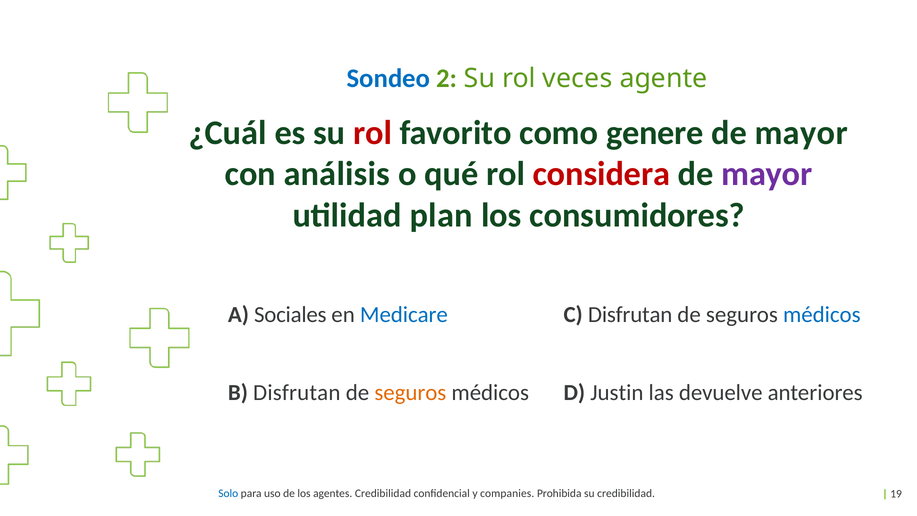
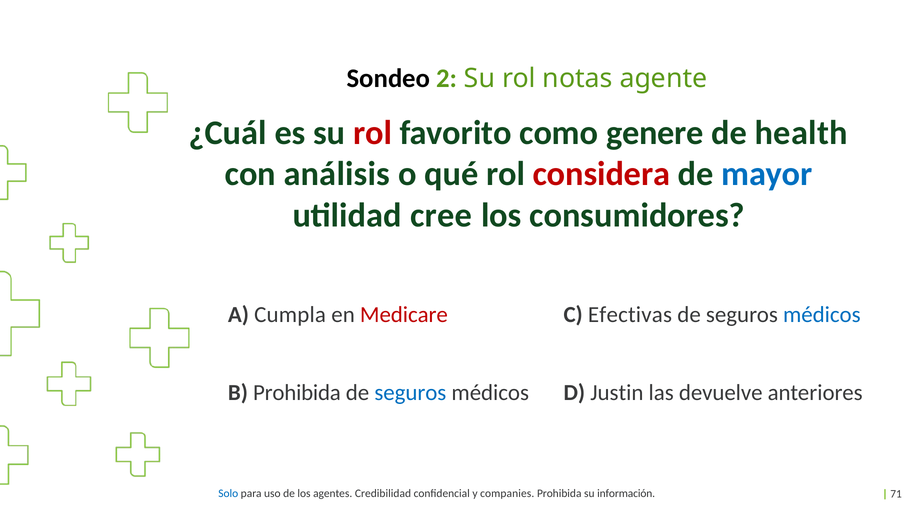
Sondeo colour: blue -> black
veces: veces -> notas
mayor at (801, 133): mayor -> health
mayor at (767, 174) colour: purple -> blue
plan: plan -> cree
Sociales: Sociales -> Cumpla
Medicare colour: blue -> red
C Disfrutan: Disfrutan -> Efectivas
B Disfrutan: Disfrutan -> Prohibida
seguros at (410, 392) colour: orange -> blue
su credibilidad: credibilidad -> información
19: 19 -> 71
